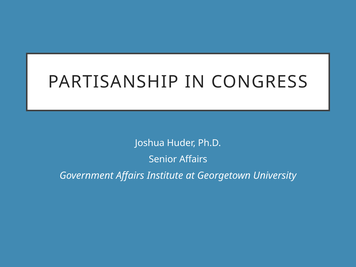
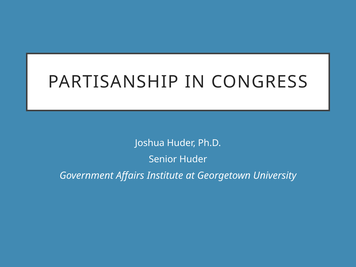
Senior Affairs: Affairs -> Huder
